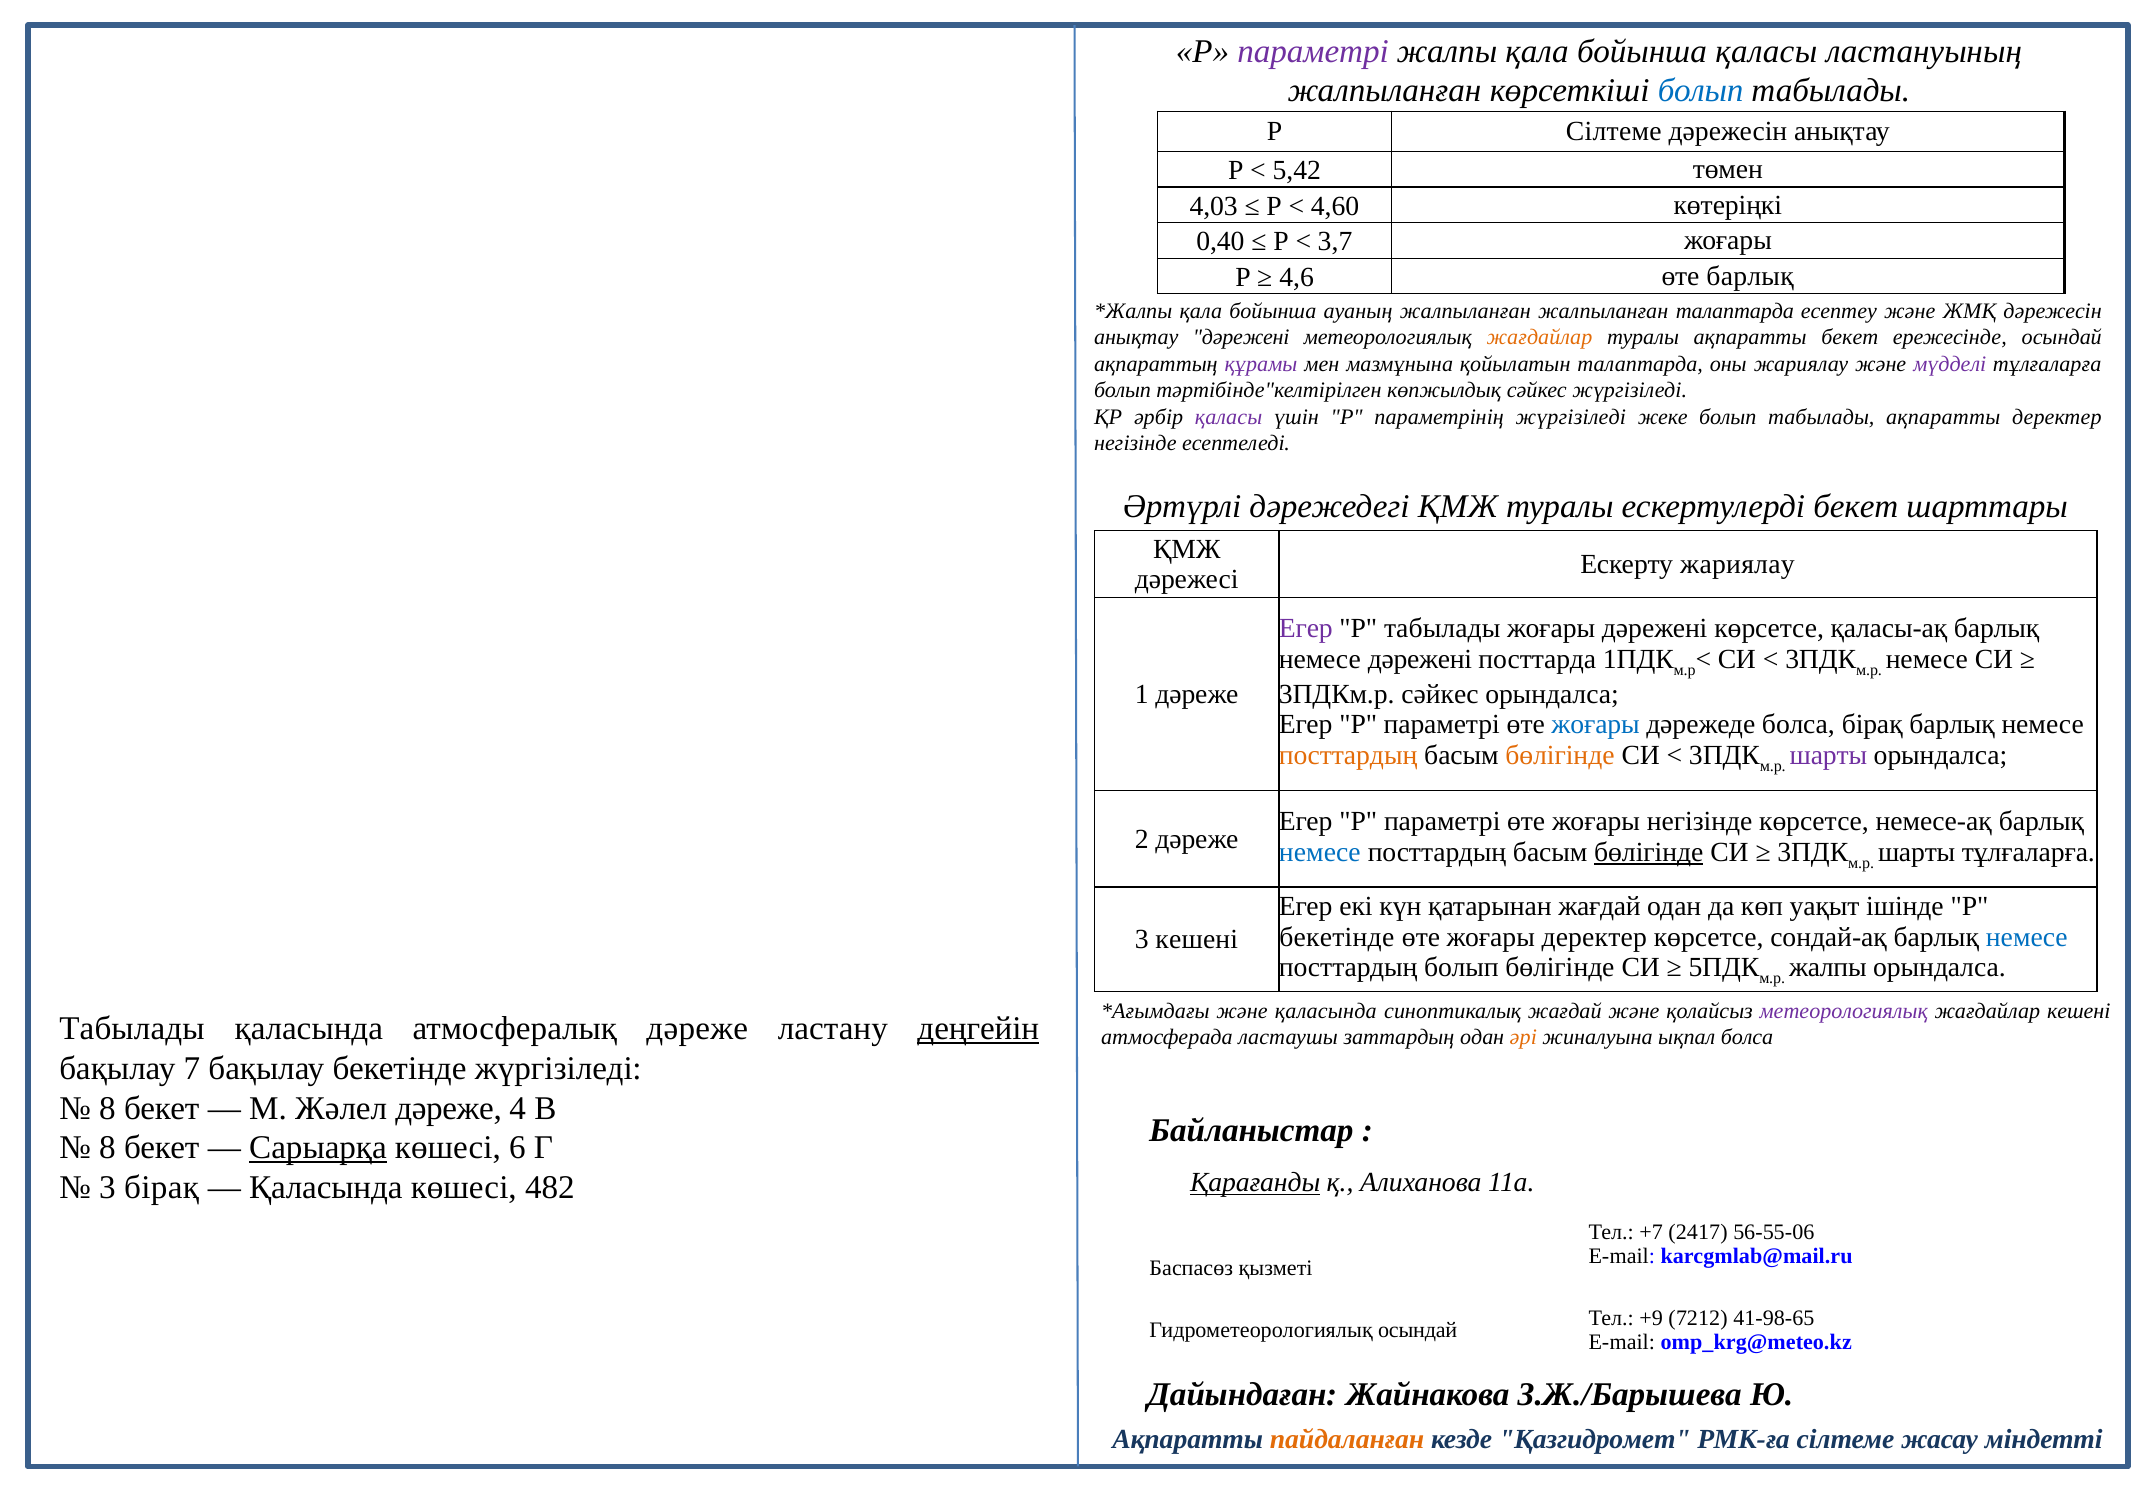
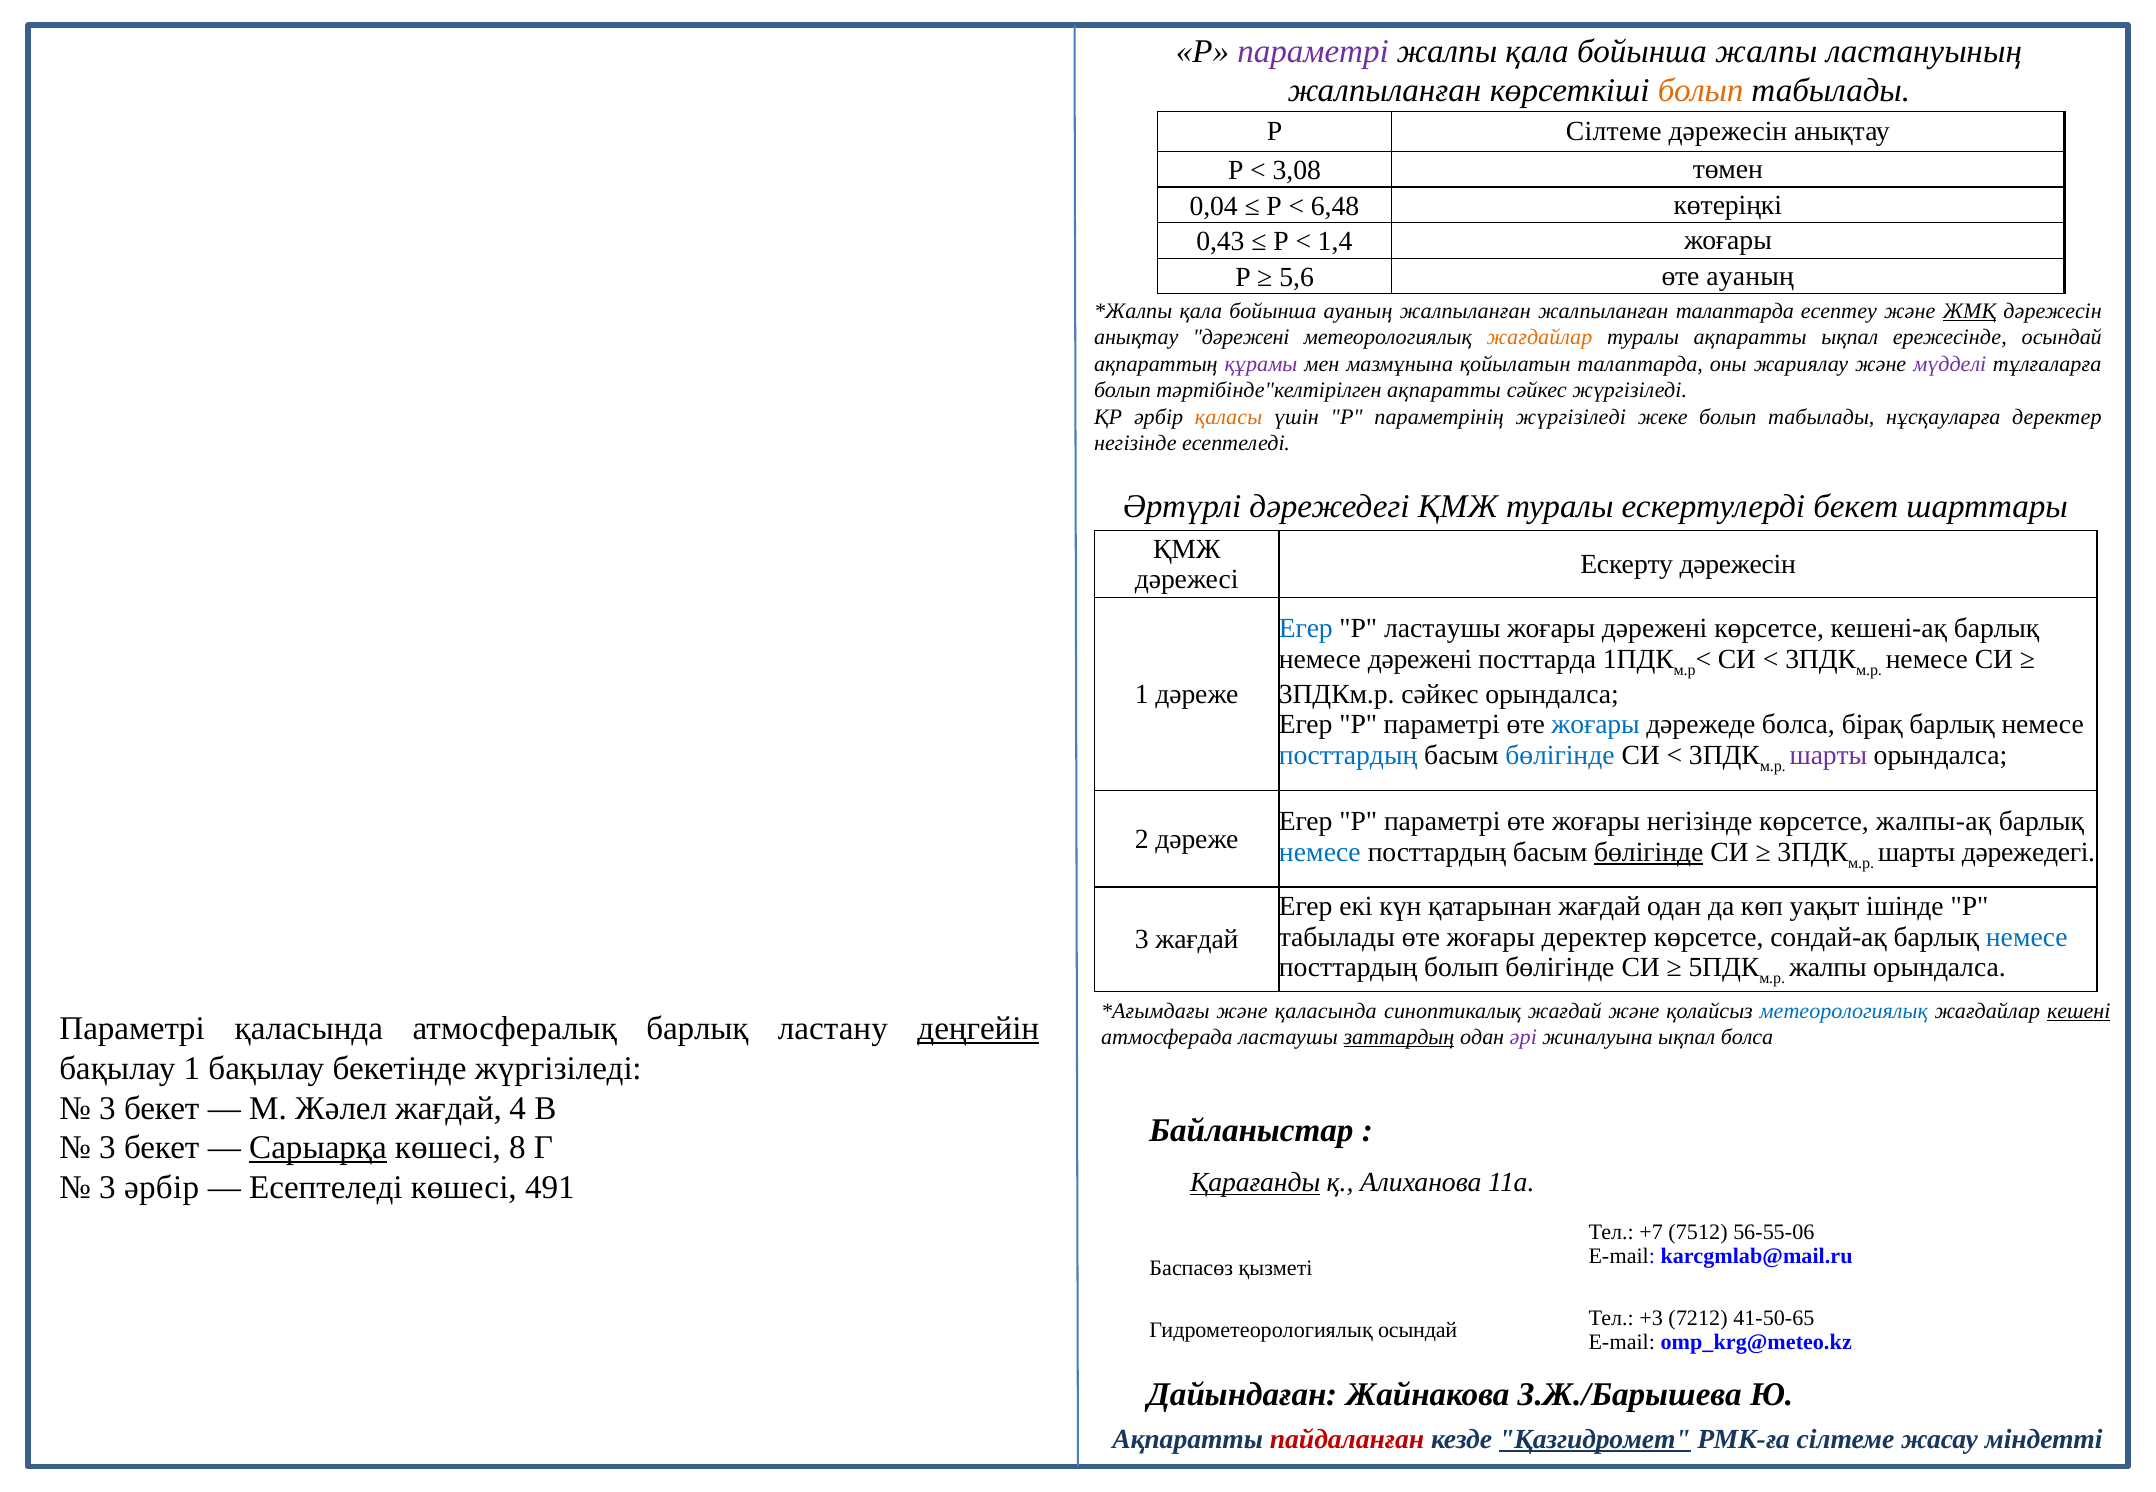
бойынша қаласы: қаласы -> жалпы
болып at (1701, 91) colour: blue -> orange
5,42: 5,42 -> 3,08
4,03: 4,03 -> 0,04
4,60: 4,60 -> 6,48
0,40: 0,40 -> 0,43
3,7: 3,7 -> 1,4
4,6: 4,6 -> 5,6
өте барлық: барлық -> ауаның
ЖМҚ underline: none -> present
ақпаратты бекет: бекет -> ықпал
тәртібінде"келтірілген көпжылдық: көпжылдық -> ақпаратты
қаласы at (1229, 417) colour: purple -> orange
табылады ақпаратты: ақпаратты -> нұсқауларға
Ескерту жариялау: жариялау -> дәрежесін
Егер at (1306, 629) colour: purple -> blue
Р табылады: табылады -> ластаушы
қаласы-ақ: қаласы-ақ -> кешені-ақ
посттардың at (1348, 755) colour: orange -> blue
бөлігінде at (1560, 755) colour: orange -> blue
немесе-ақ: немесе-ақ -> жалпы-ақ
шарты тұлғаларға: тұлғаларға -> дәрежедегі
бекетінде at (1337, 938): бекетінде -> табылады
3 кешені: кешені -> жағдай
метеорологиялық at (1844, 1011) colour: purple -> blue
кешені at (2079, 1011) underline: none -> present
Табылады at (132, 1029): Табылады -> Параметрі
атмосфералық дәреже: дәреже -> барлық
заттардың underline: none -> present
әрі colour: orange -> purple
бақылау 7: 7 -> 1
8 at (107, 1109): 8 -> 3
Жәлел дәреже: дәреже -> жағдай
8 at (107, 1148): 8 -> 3
6: 6 -> 8
3 бірақ: бірақ -> әрбір
Қаласында at (326, 1188): Қаласында -> Есептеледі
482: 482 -> 491
2417: 2417 -> 7512
+9: +9 -> +3
41-98-65: 41-98-65 -> 41-50-65
пайдаланған colour: orange -> red
Қазгидромет underline: none -> present
